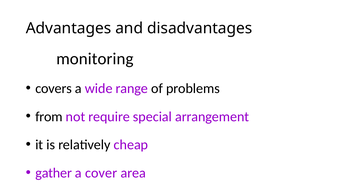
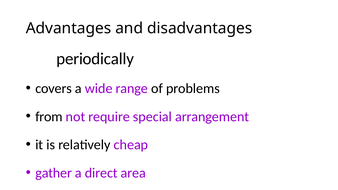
monitoring: monitoring -> periodically
cover: cover -> direct
